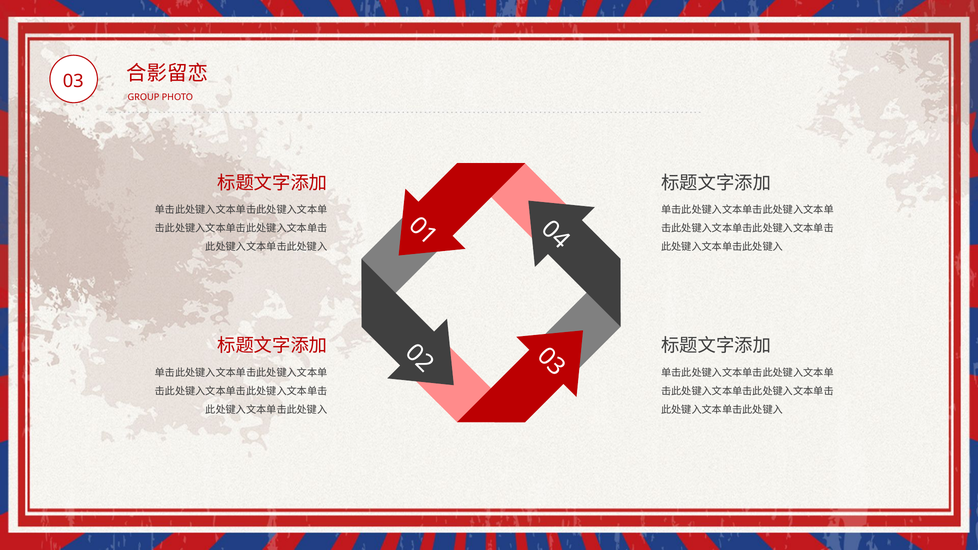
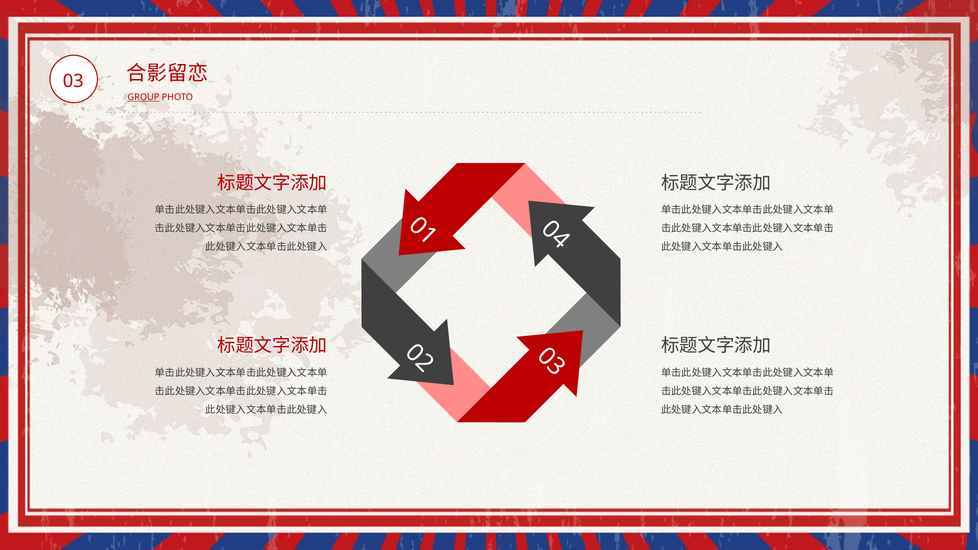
GROUP underline: none -> present
